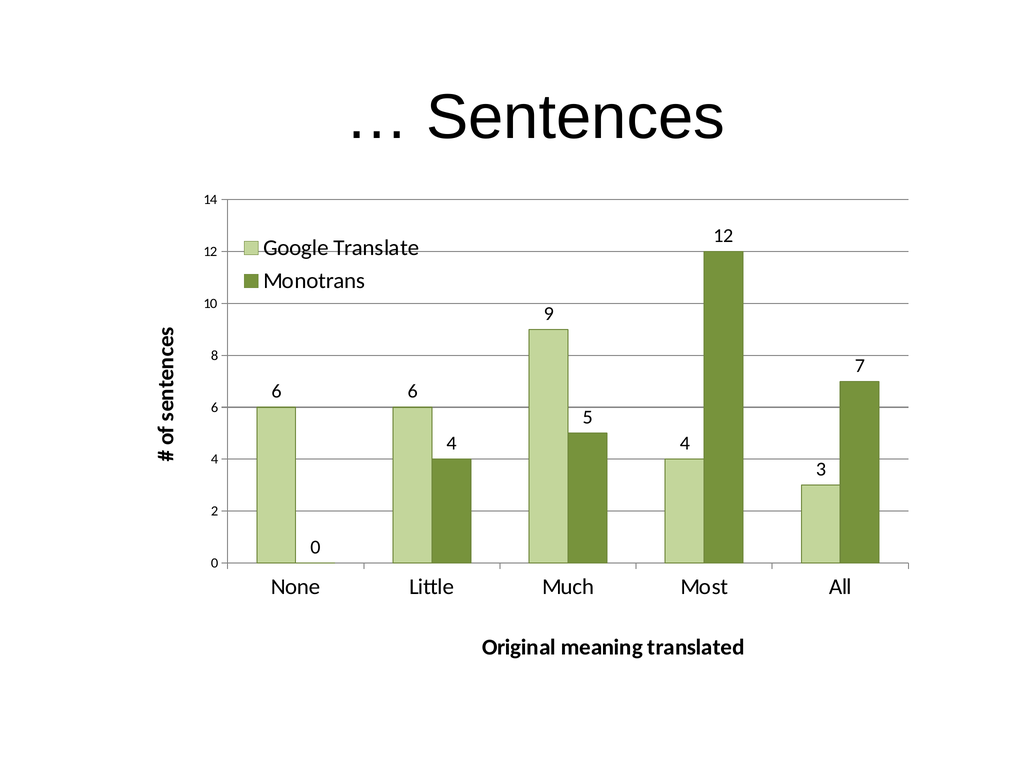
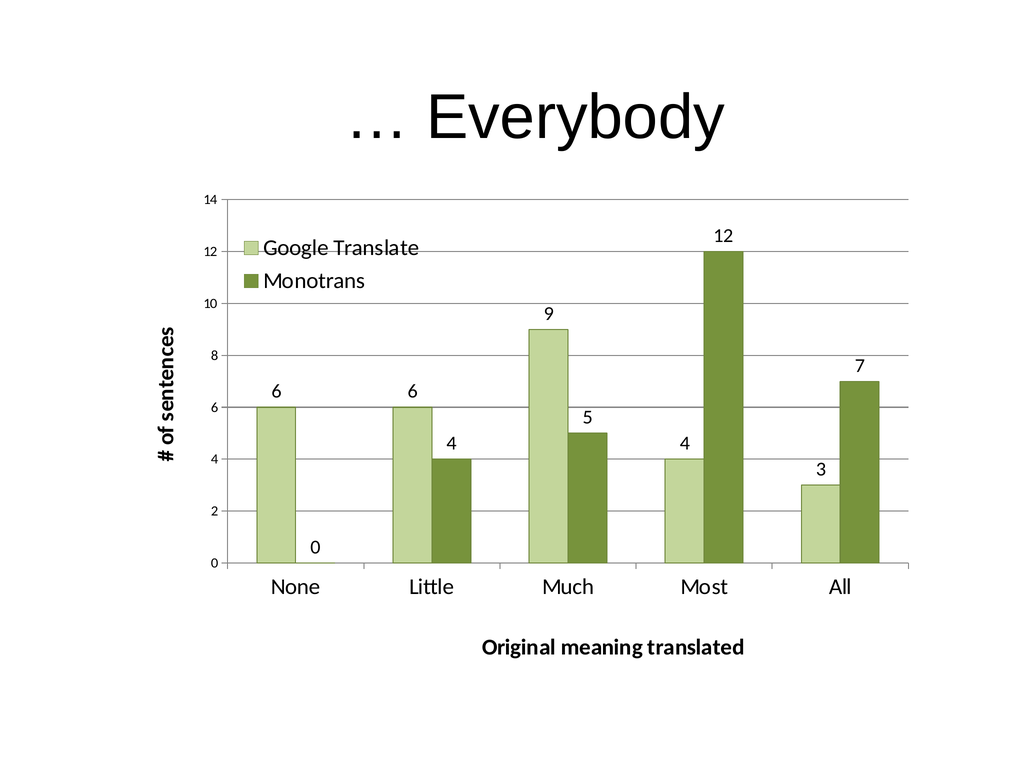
Sentences: Sentences -> Everybody
